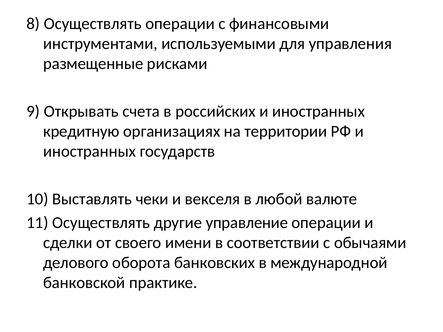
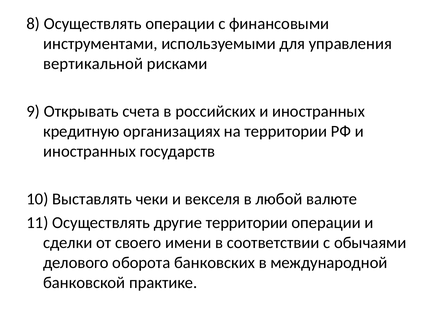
размещенные: размещенные -> вертикальной
другие управление: управление -> территории
